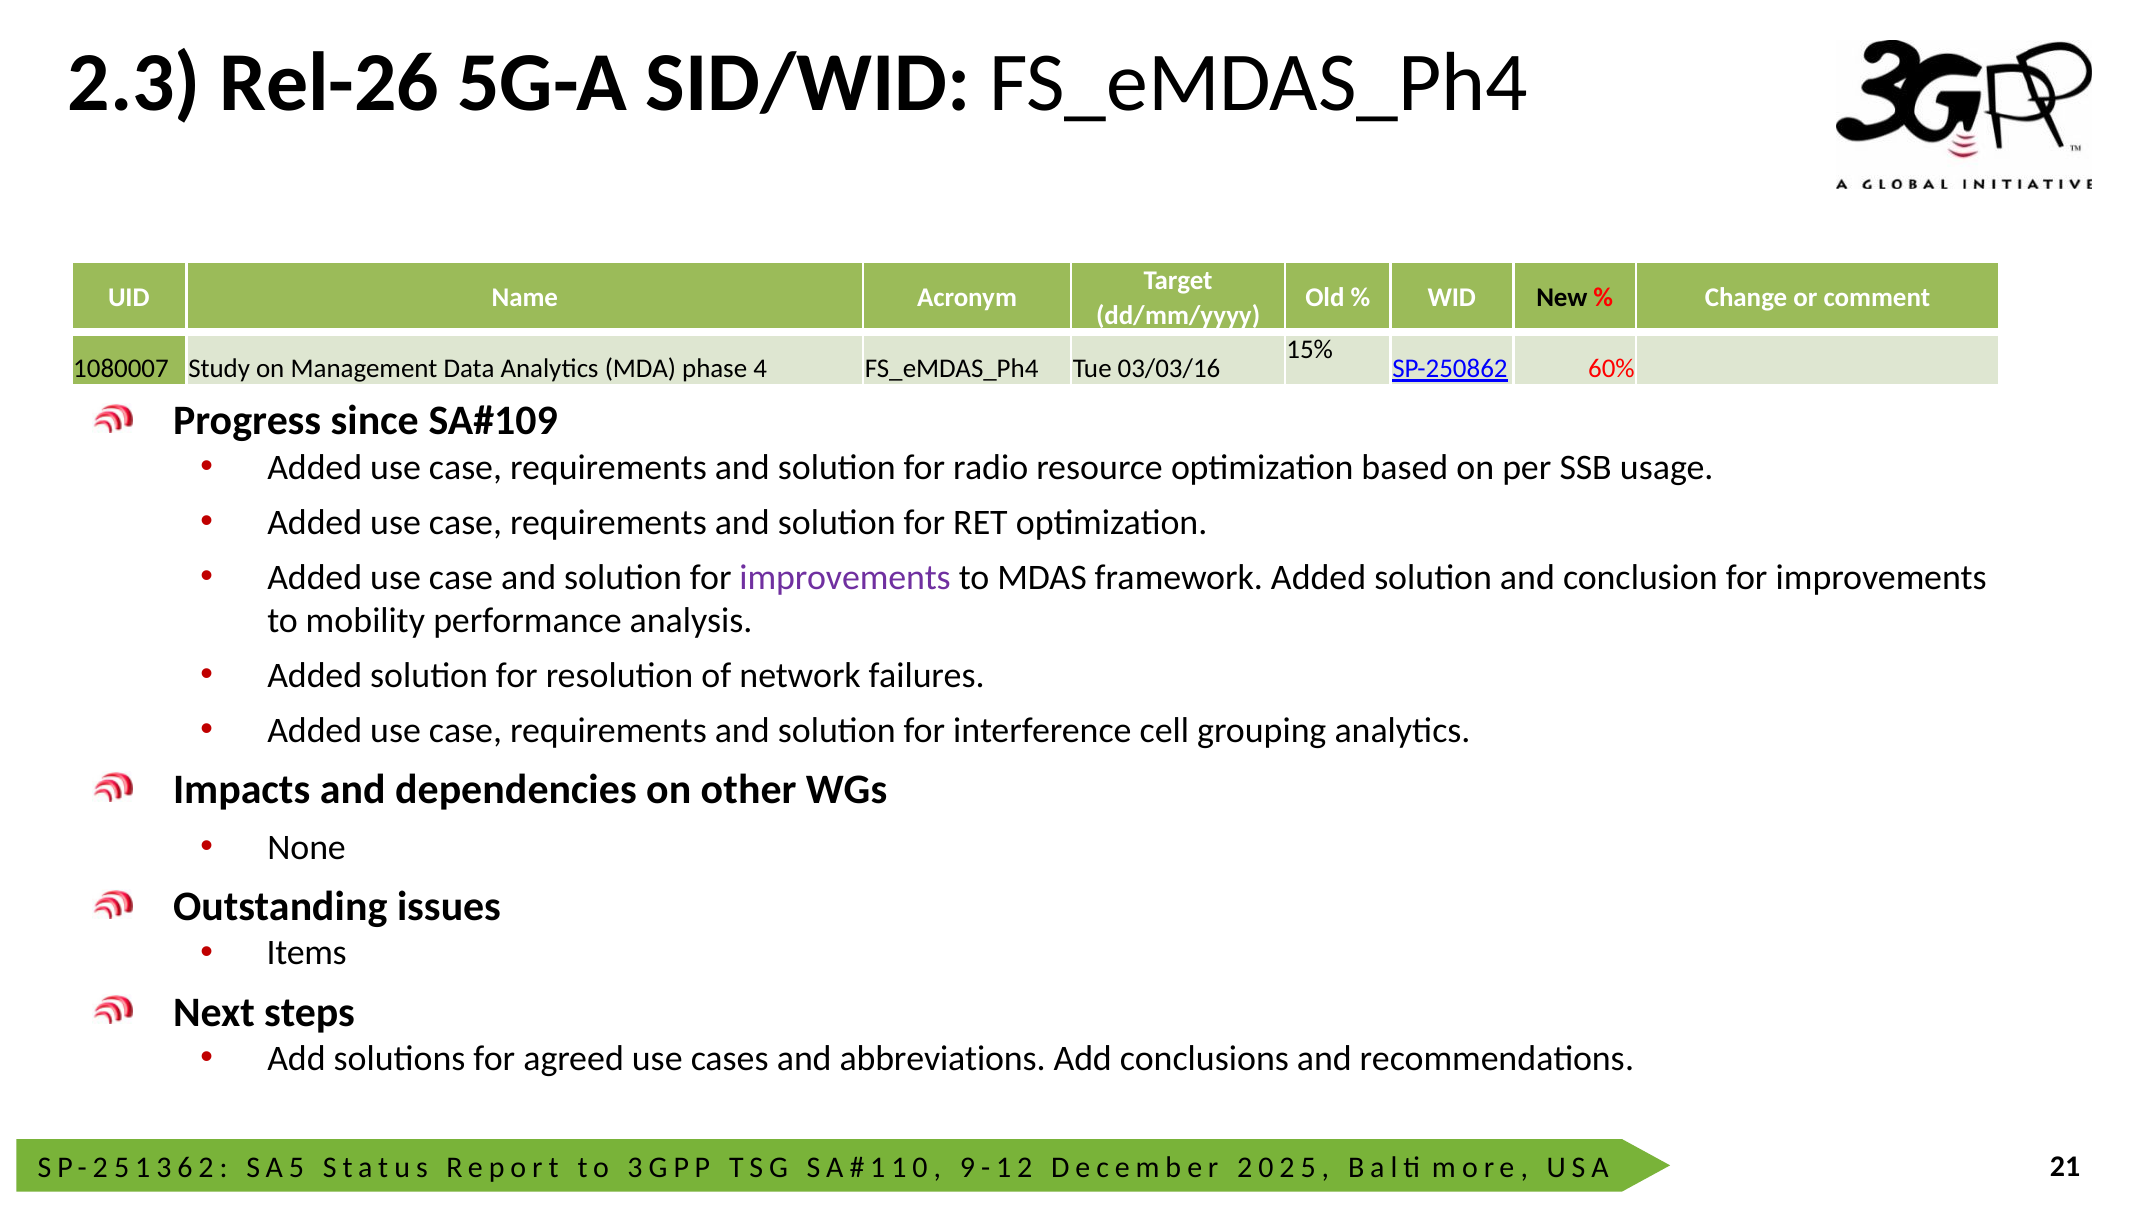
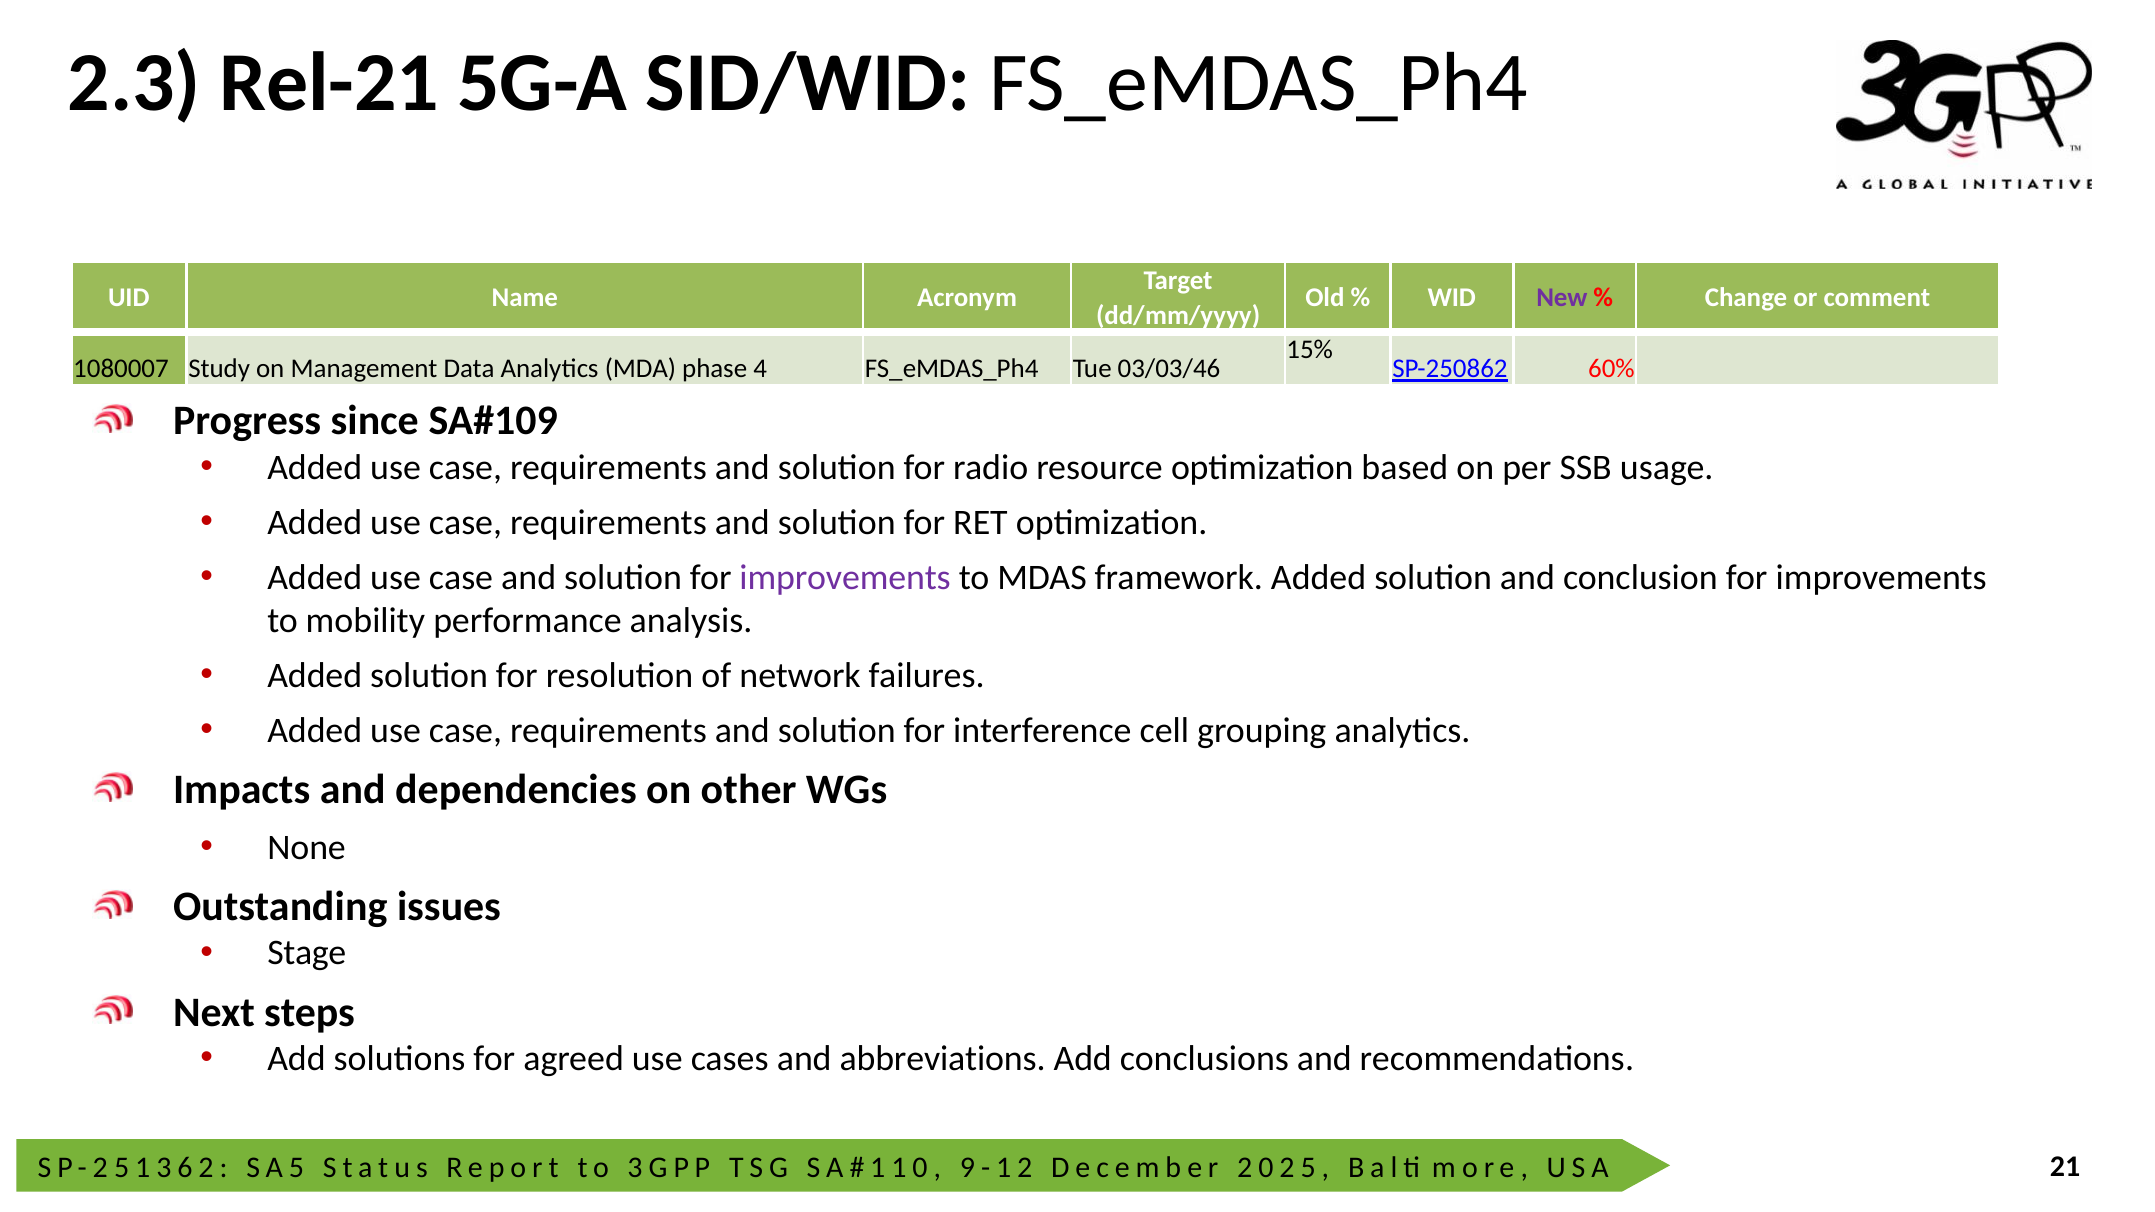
Rel-26: Rel-26 -> Rel-21
New colour: black -> purple
03/03/16: 03/03/16 -> 03/03/46
Items: Items -> Stage
